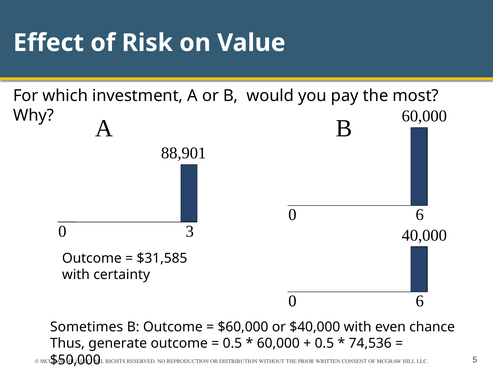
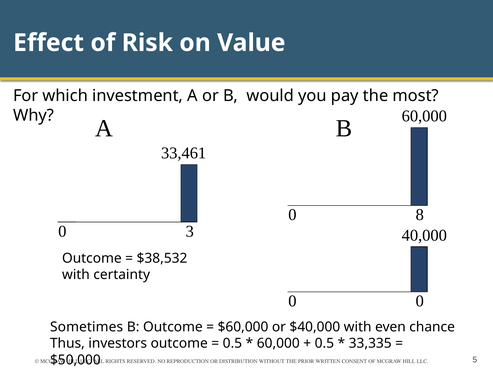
88,901: 88,901 -> 33,461
6 at (420, 215): 6 -> 8
$31,585: $31,585 -> $38,532
6 at (420, 301): 6 -> 0
generate: generate -> investors
74,536: 74,536 -> 33,335
